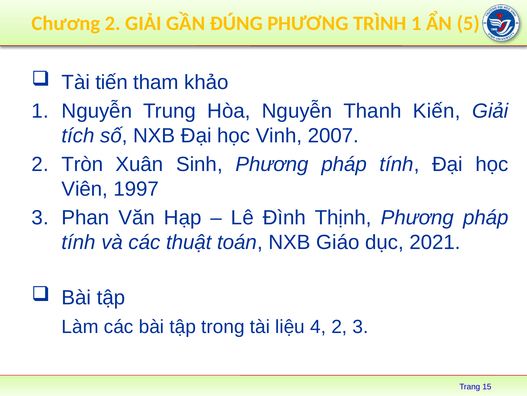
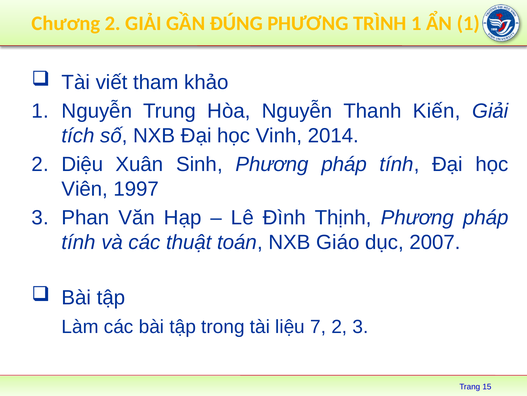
ẨN 5: 5 -> 1
tiến: tiến -> viết
2007: 2007 -> 2014
Tròn: Tròn -> Diệu
2021: 2021 -> 2007
4: 4 -> 7
